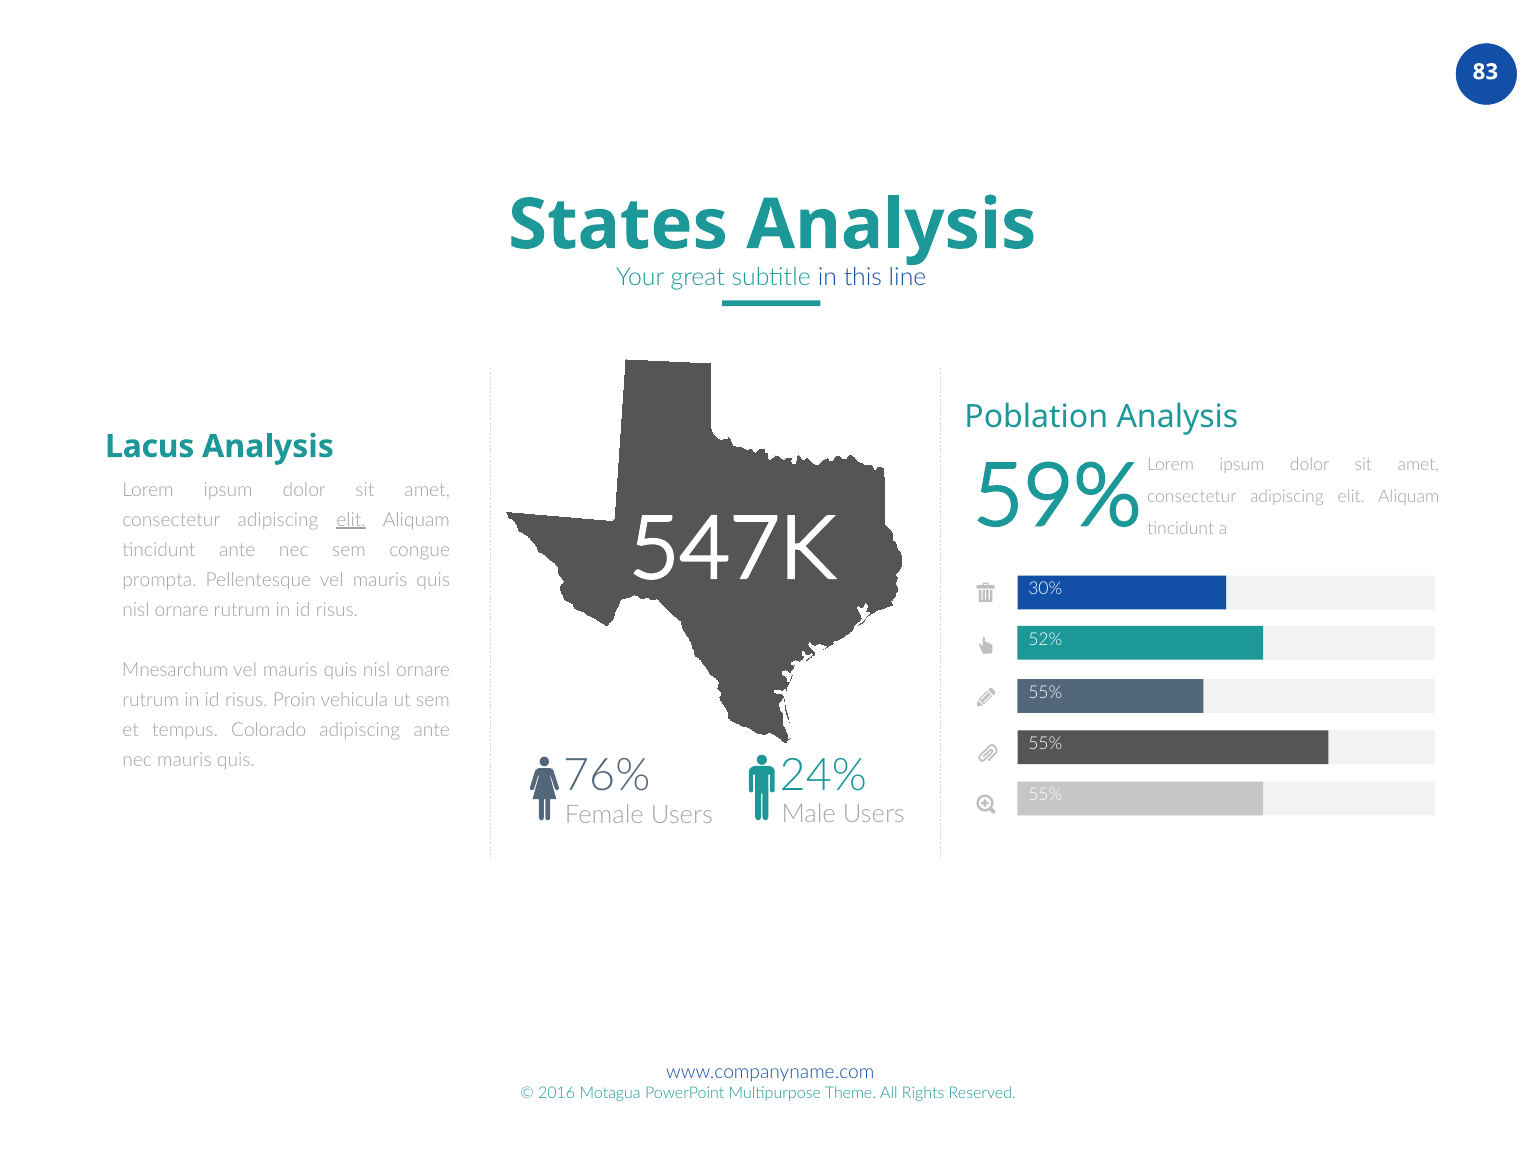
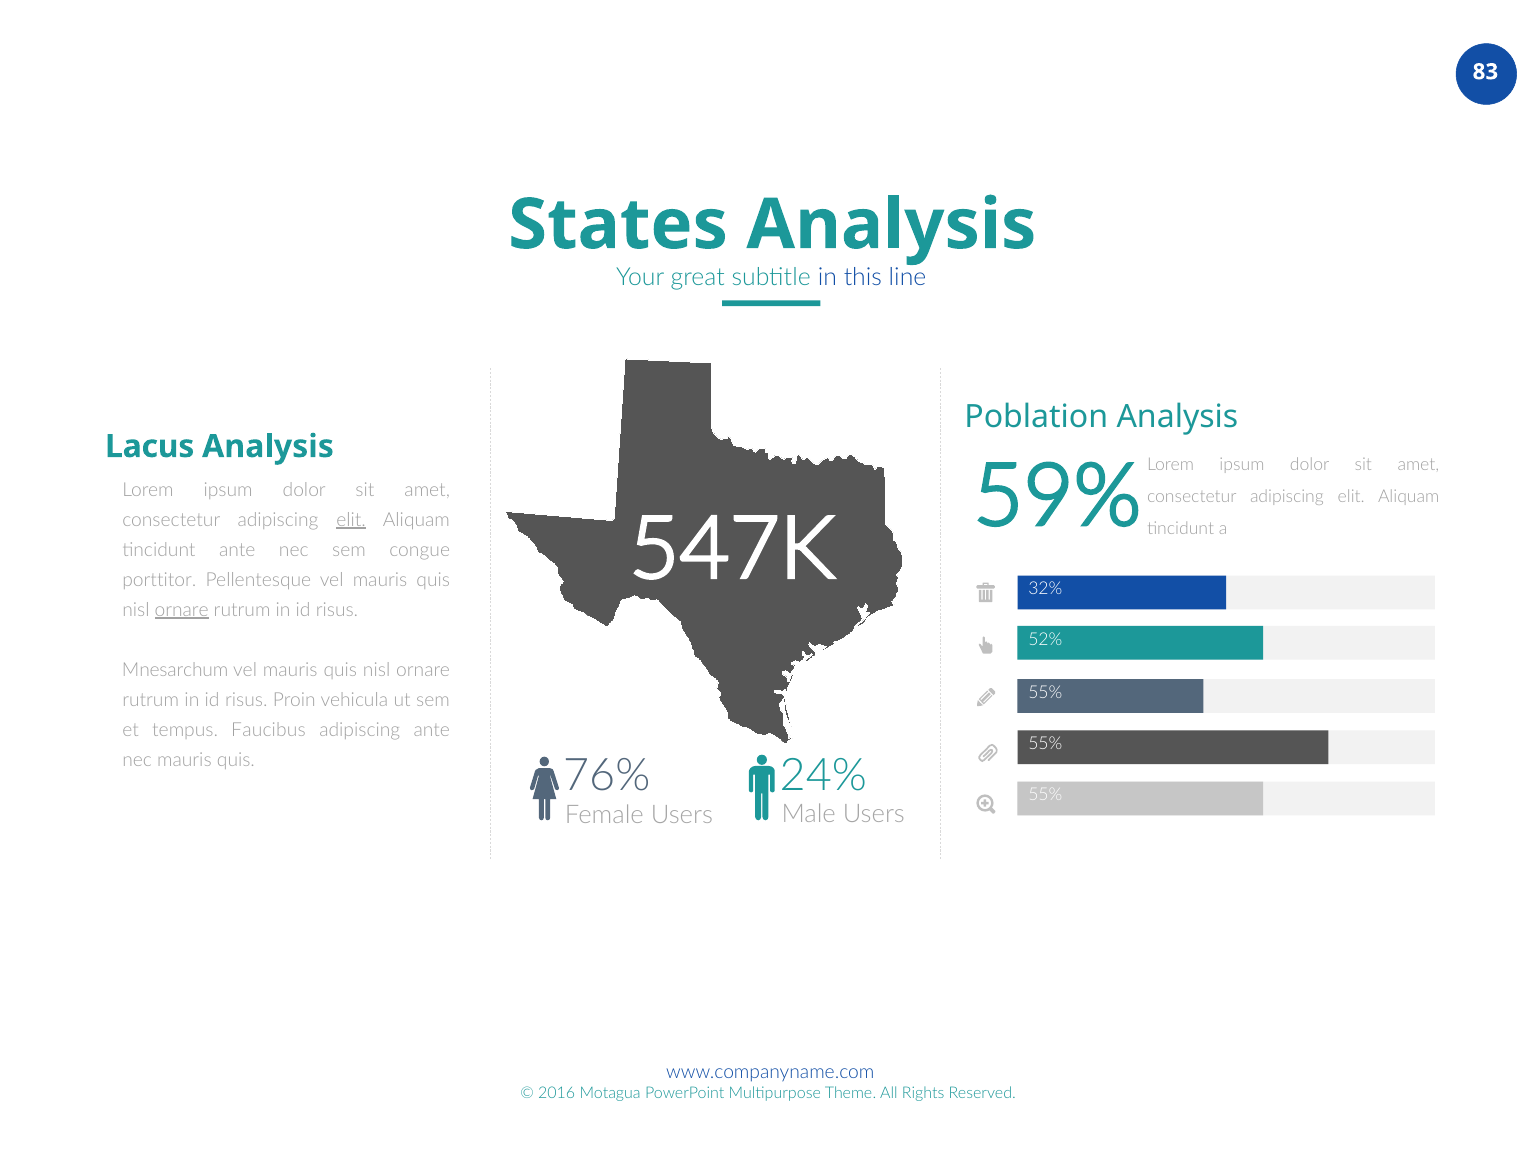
prompta: prompta -> porttitor
30%: 30% -> 32%
ornare at (182, 610) underline: none -> present
Colorado: Colorado -> Faucibus
